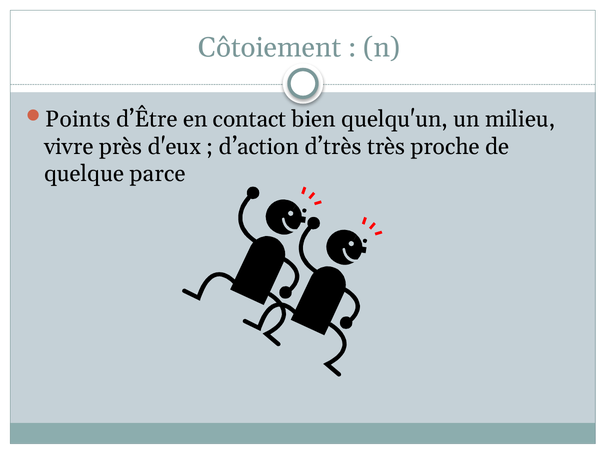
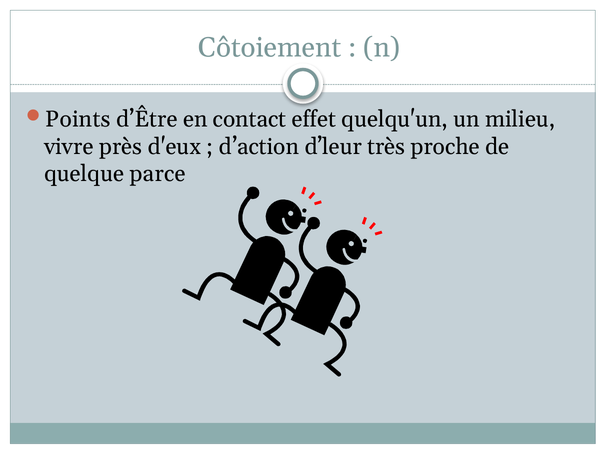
bien: bien -> effet
d’très: d’très -> d’leur
